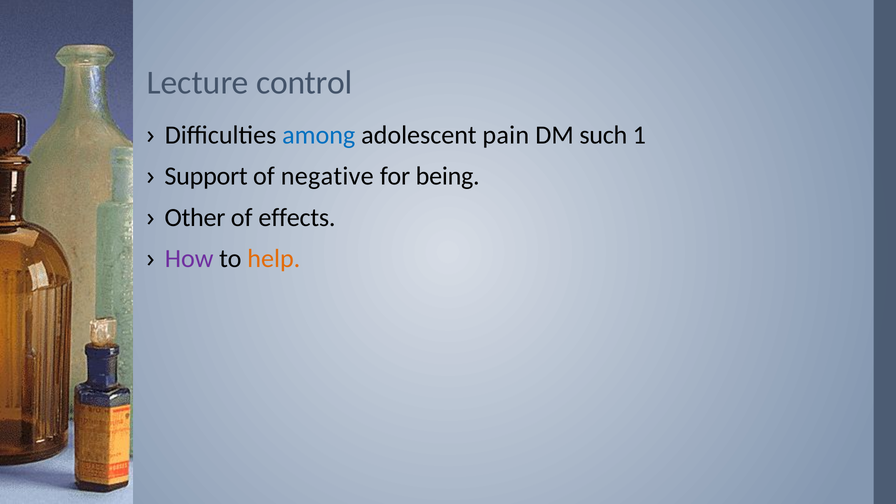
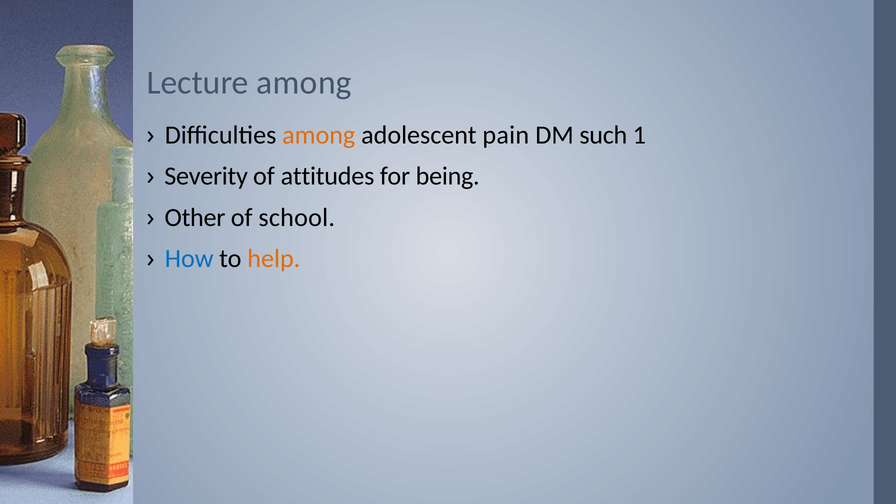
Lecture control: control -> among
among at (319, 135) colour: blue -> orange
Support: Support -> Severity
negative: negative -> attitudes
effects: effects -> school
How colour: purple -> blue
